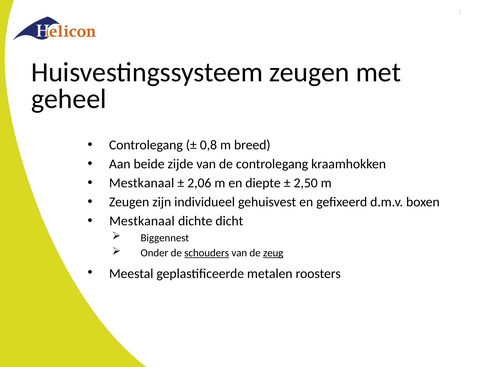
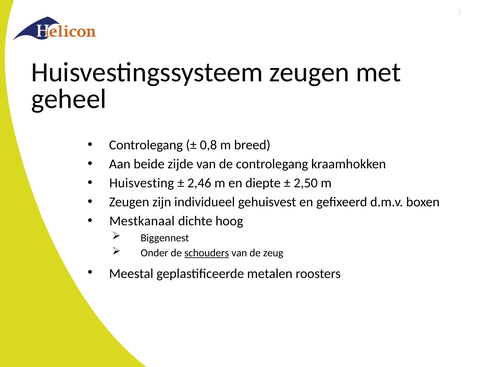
Mestkanaal at (142, 183): Mestkanaal -> Huisvesting
2,06: 2,06 -> 2,46
dicht: dicht -> hoog
zeug underline: present -> none
